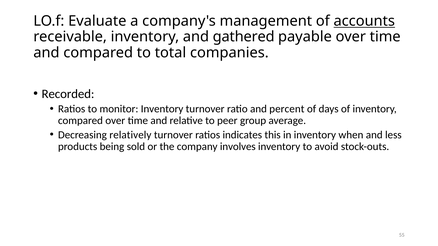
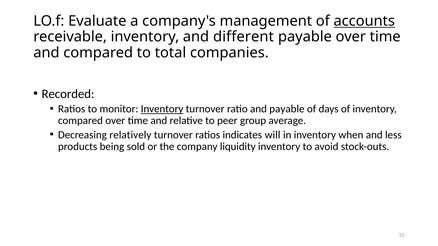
gathered: gathered -> different
Inventory at (162, 109) underline: none -> present
and percent: percent -> payable
this: this -> will
involves: involves -> liquidity
